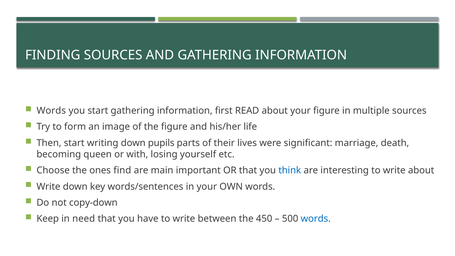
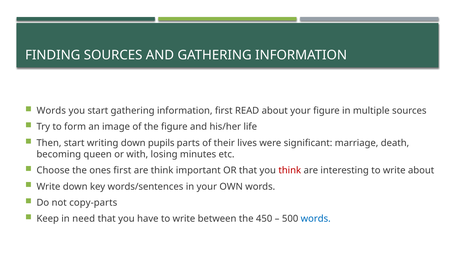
yourself: yourself -> minutes
ones find: find -> first
are main: main -> think
think at (290, 170) colour: blue -> red
copy-down: copy-down -> copy-parts
